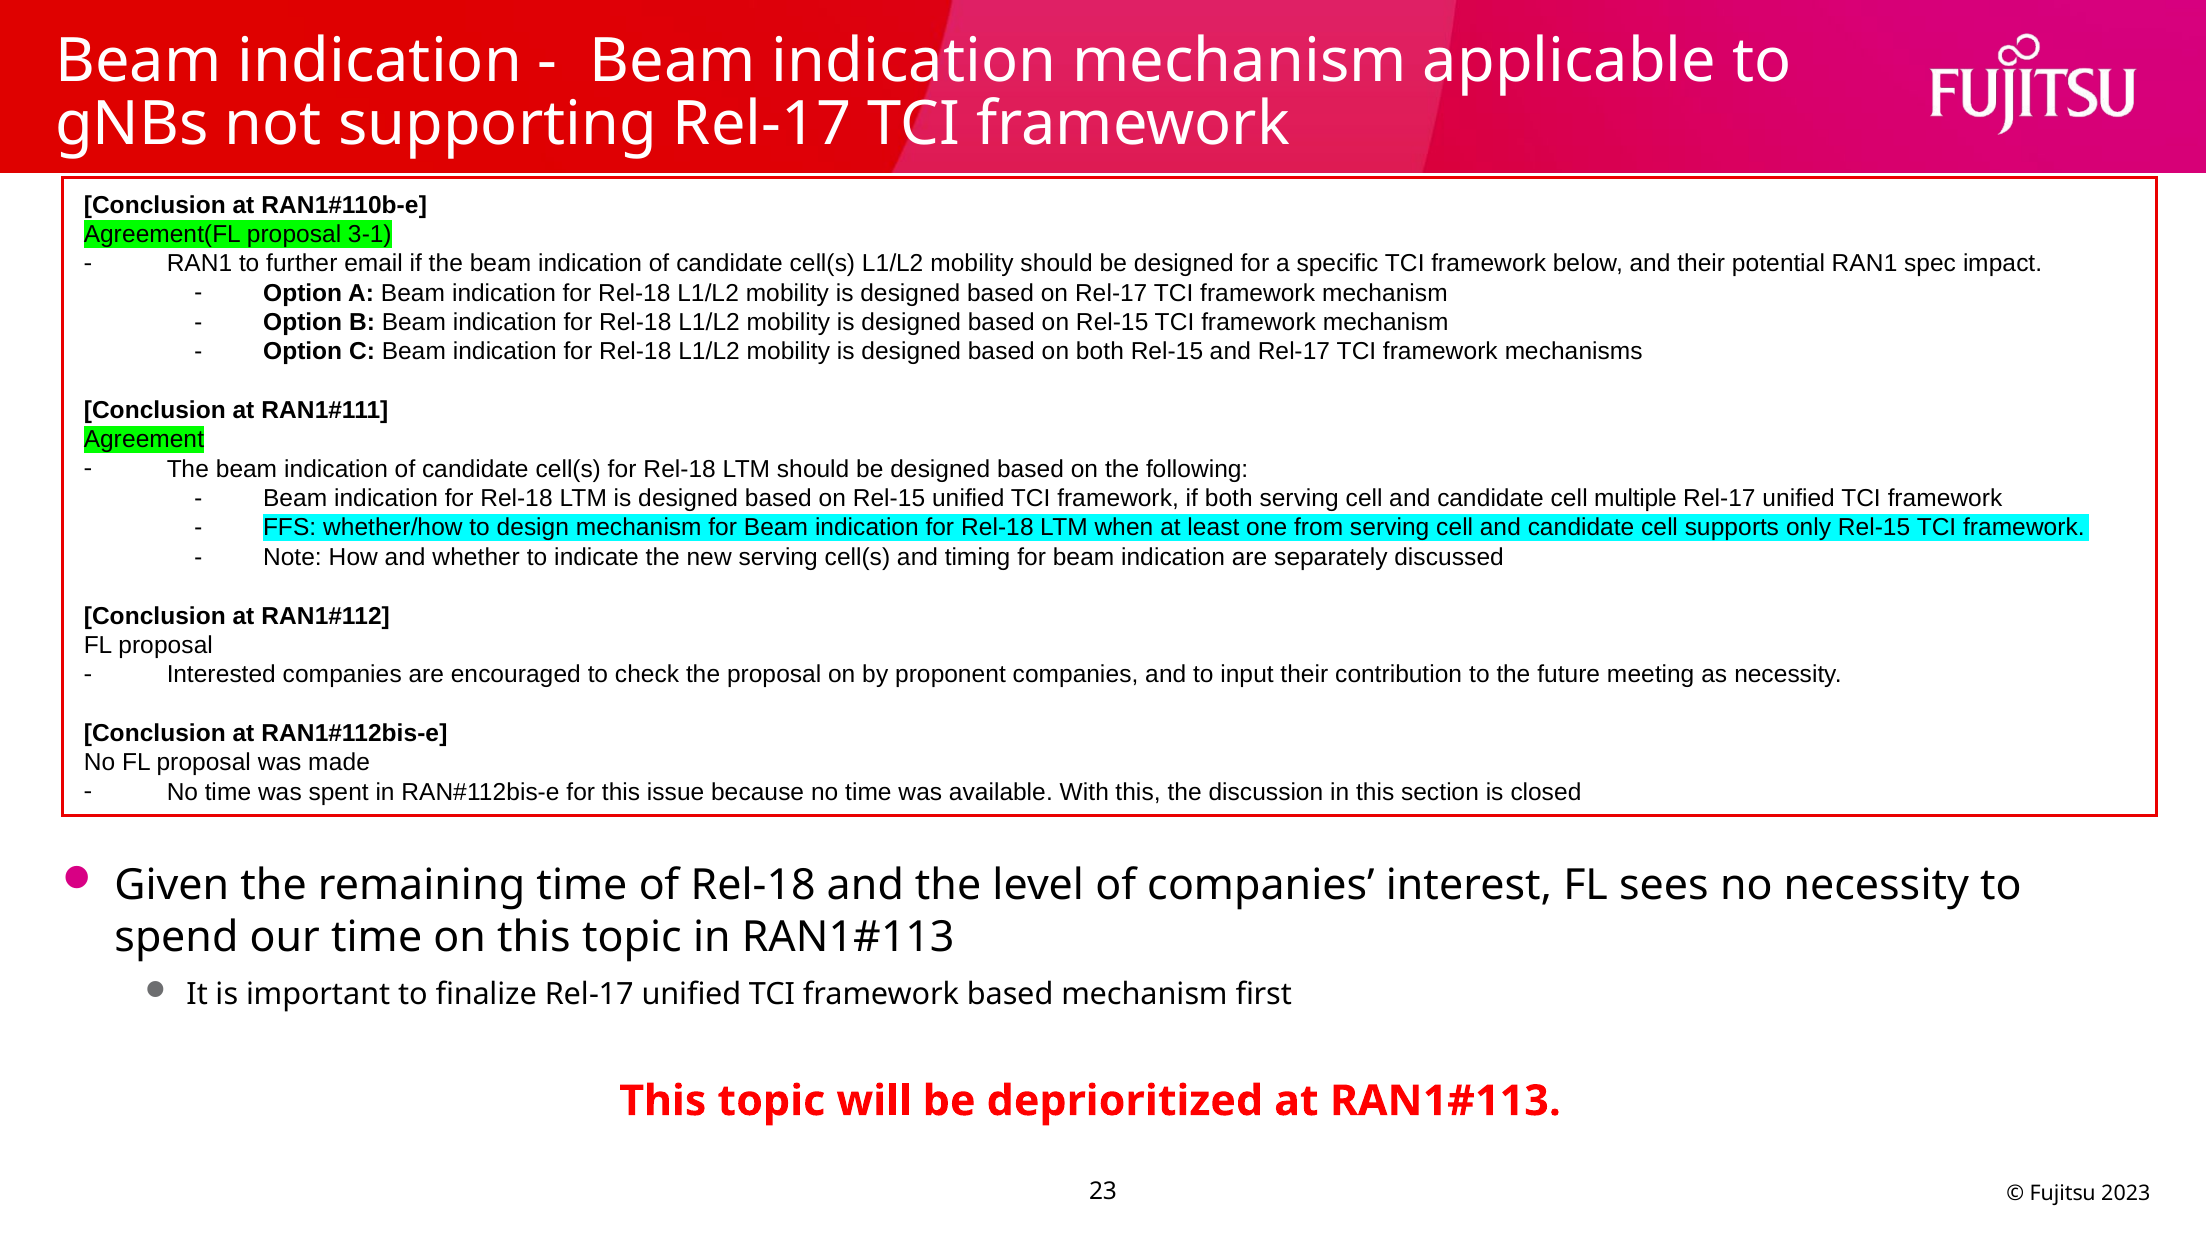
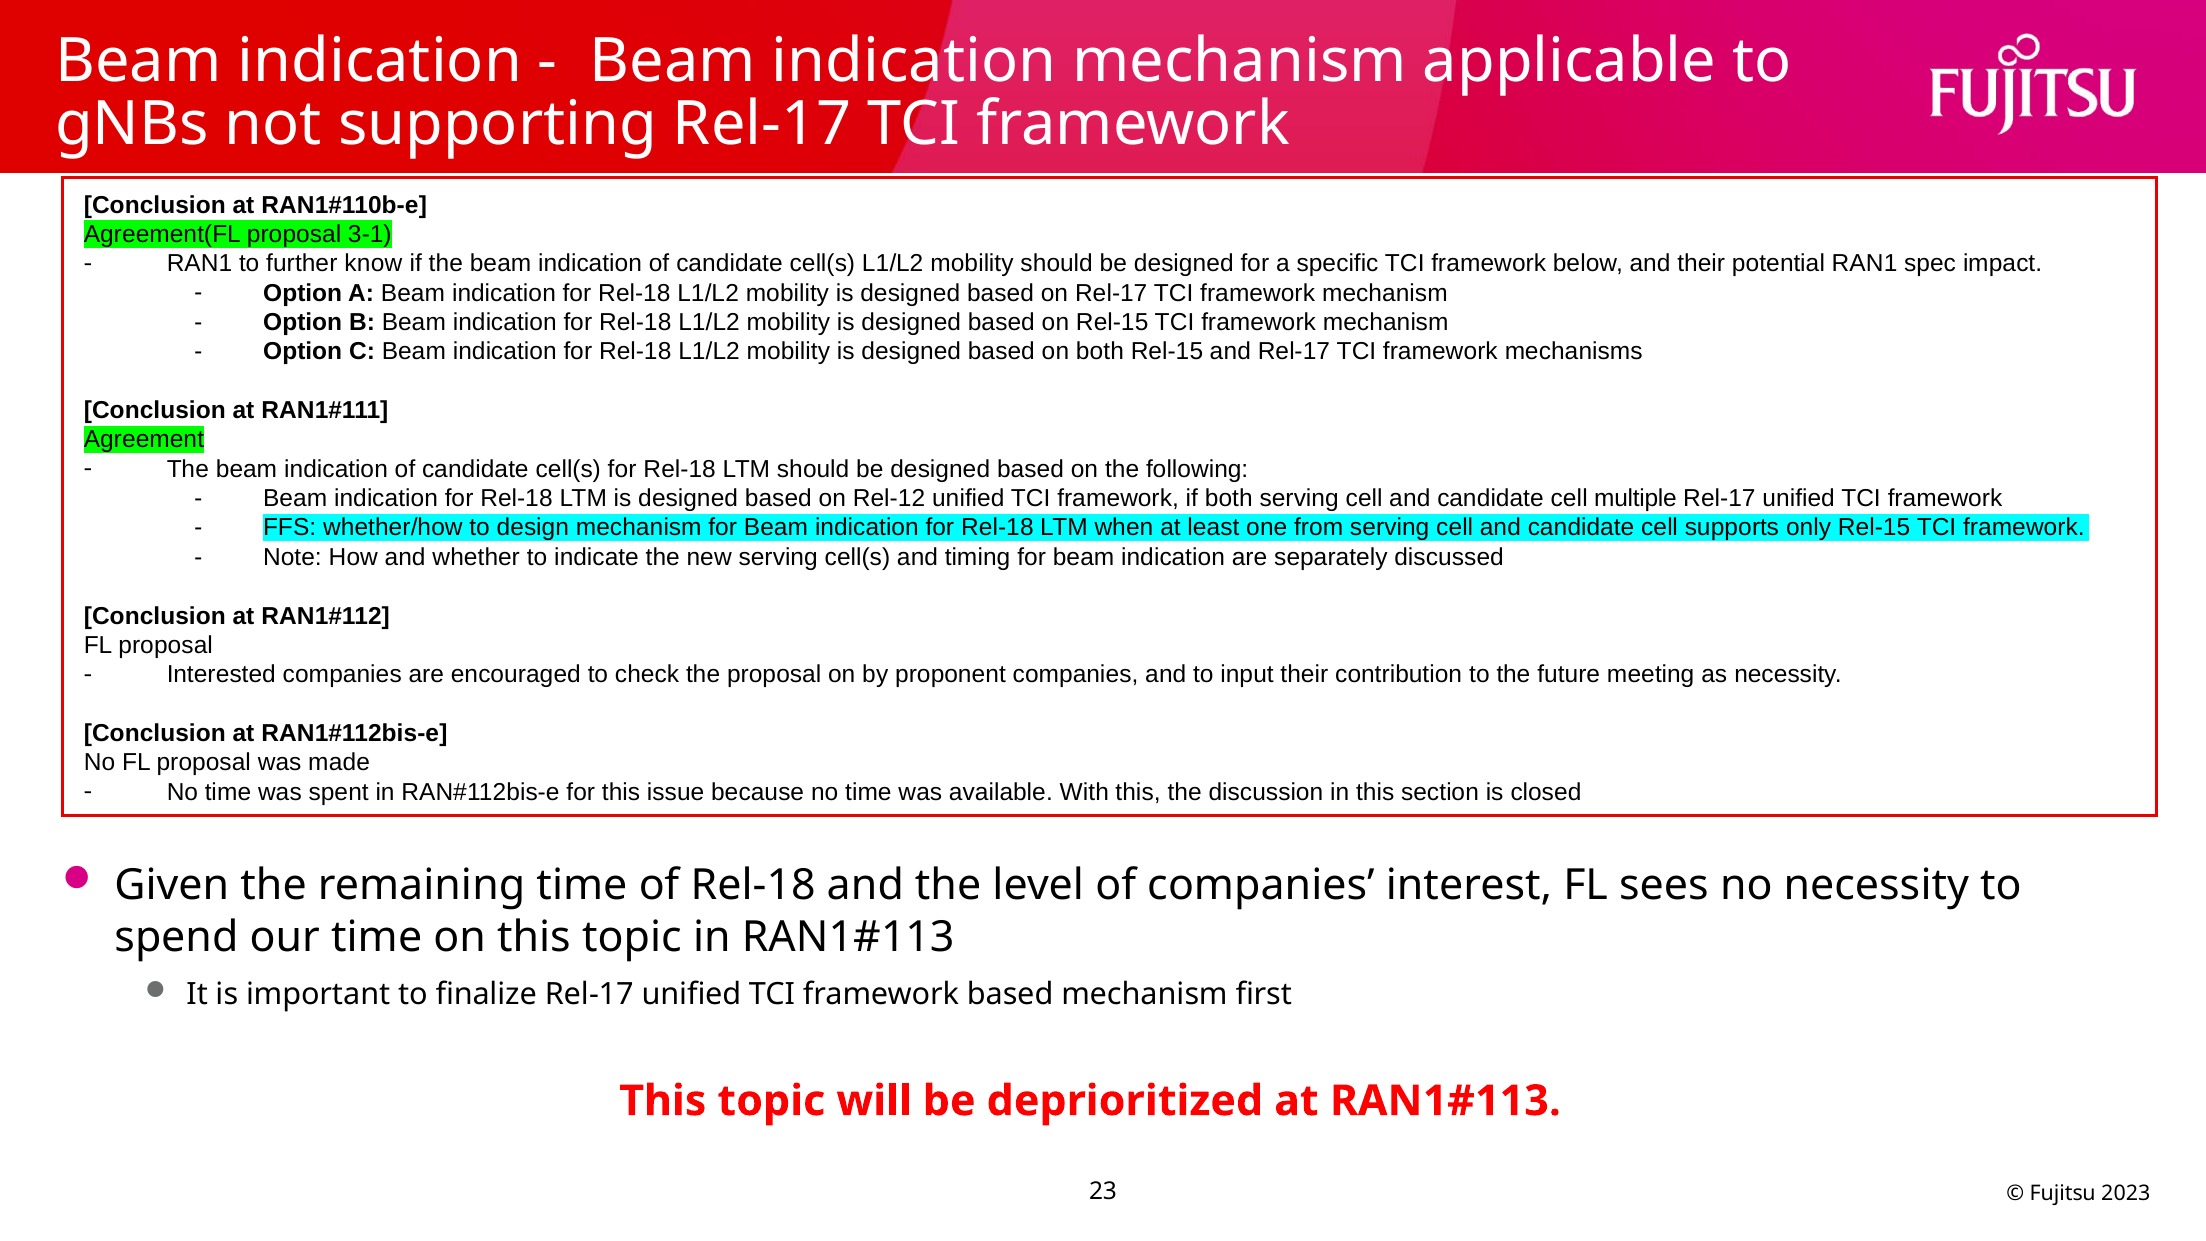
email: email -> know
Rel-15 at (889, 499): Rel-15 -> Rel-12
